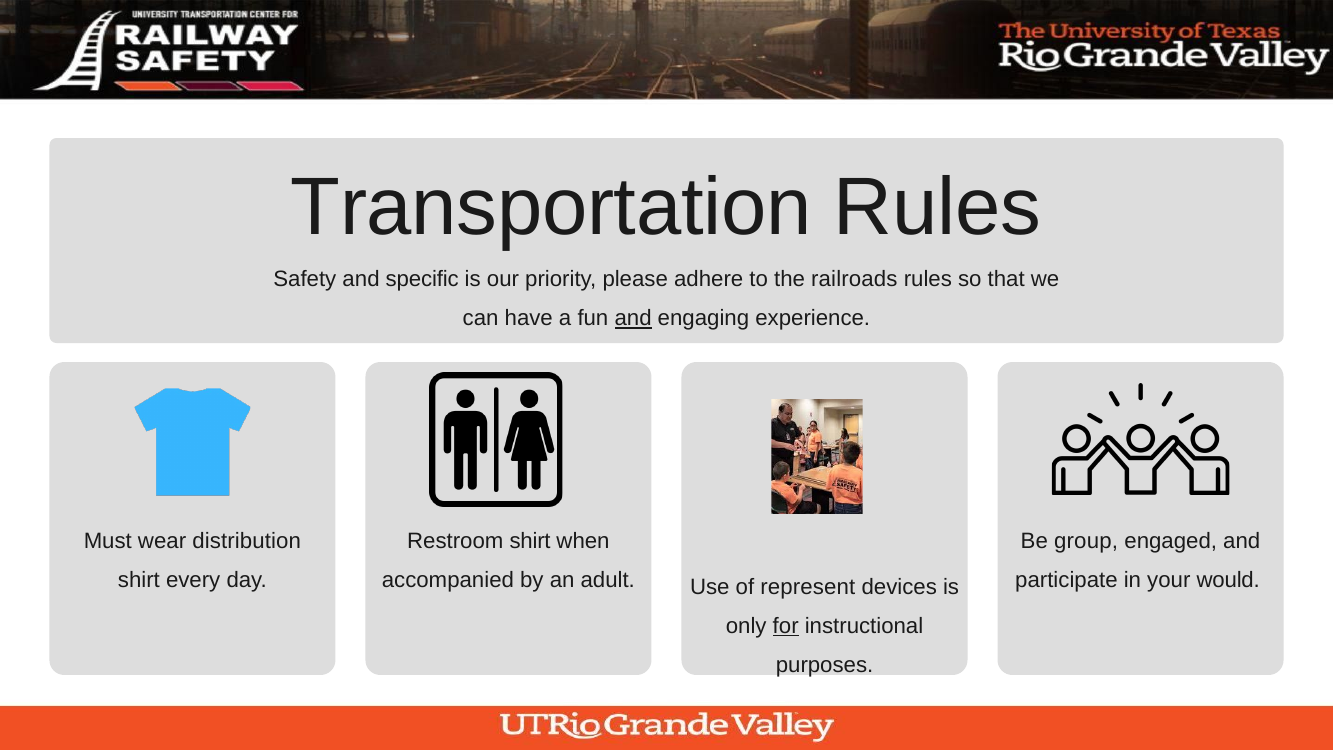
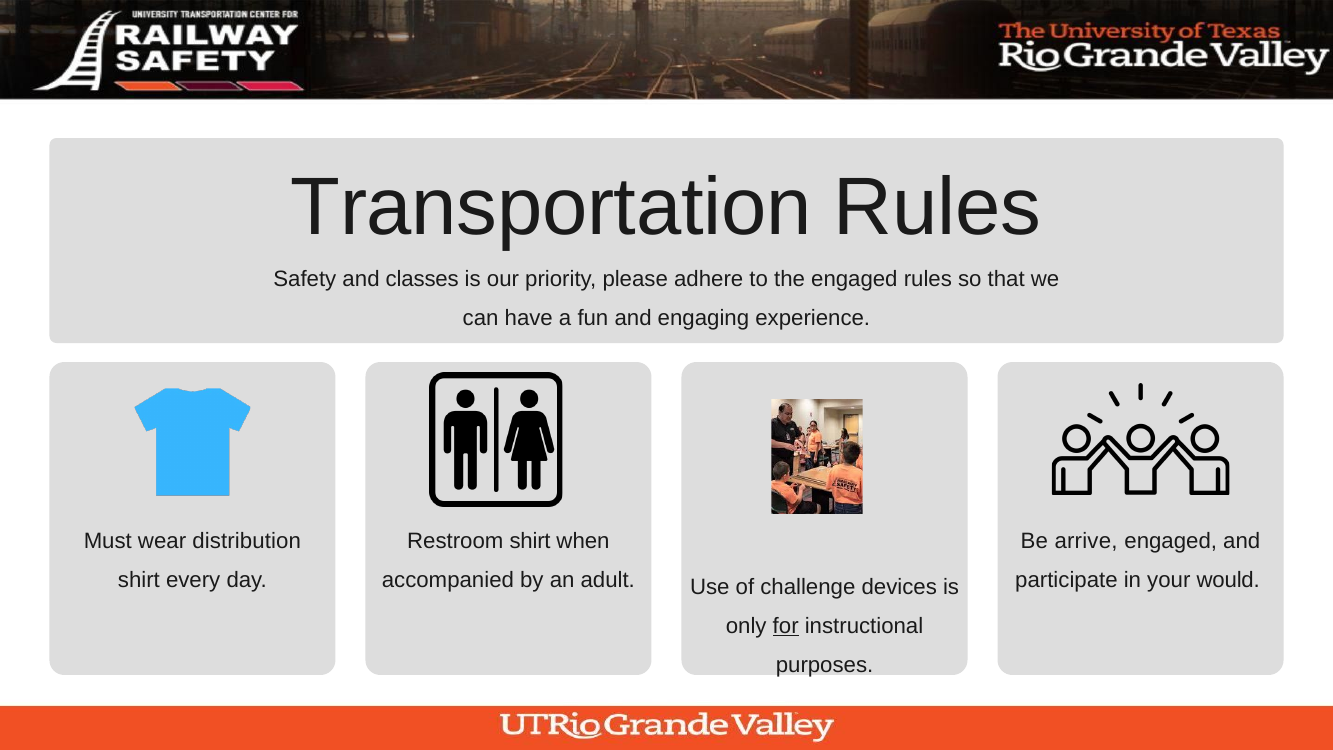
specific: specific -> classes
the railroads: railroads -> engaged
and at (633, 318) underline: present -> none
group: group -> arrive
represent: represent -> challenge
